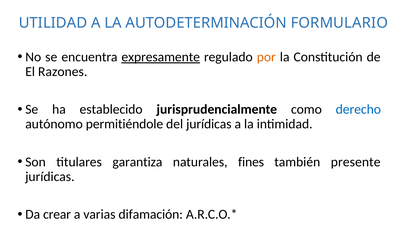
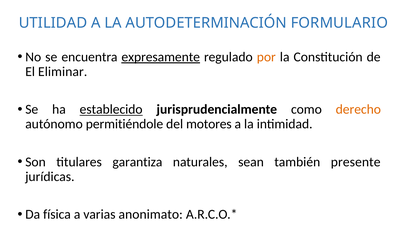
Razones: Razones -> Eliminar
establecido underline: none -> present
derecho colour: blue -> orange
del jurídicas: jurídicas -> motores
fines: fines -> sean
crear: crear -> física
difamación: difamación -> anonimato
